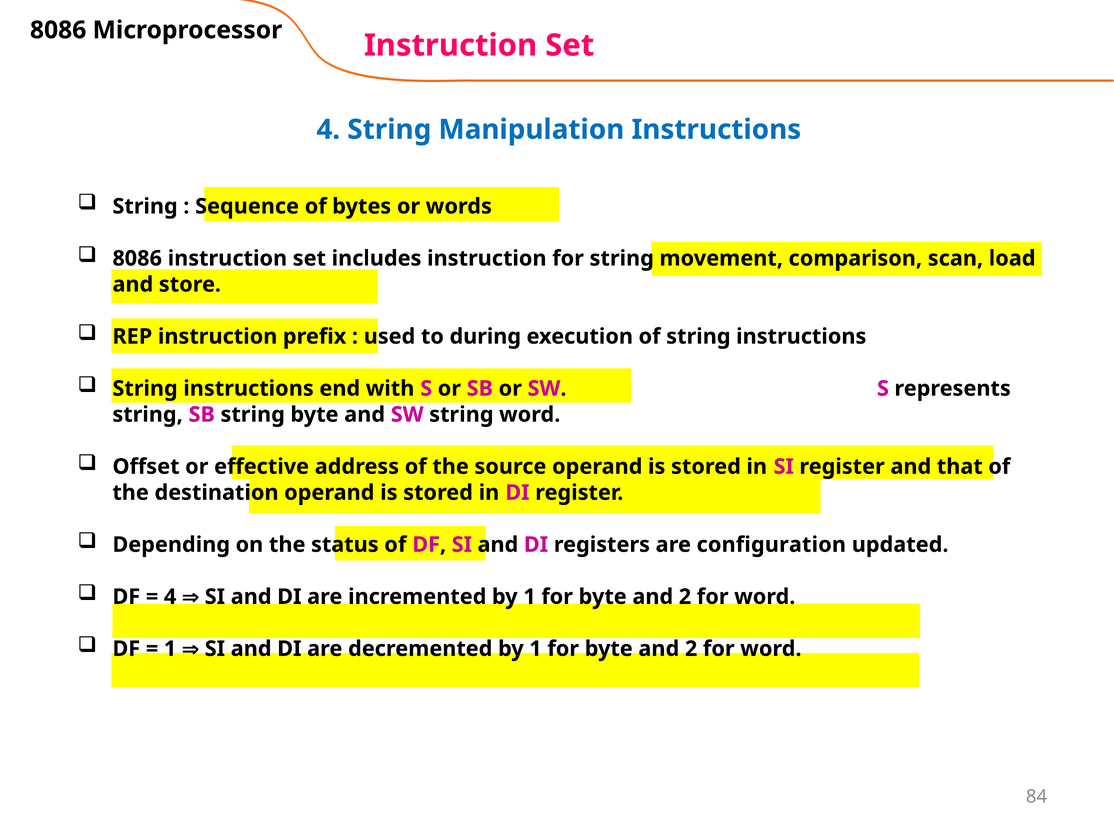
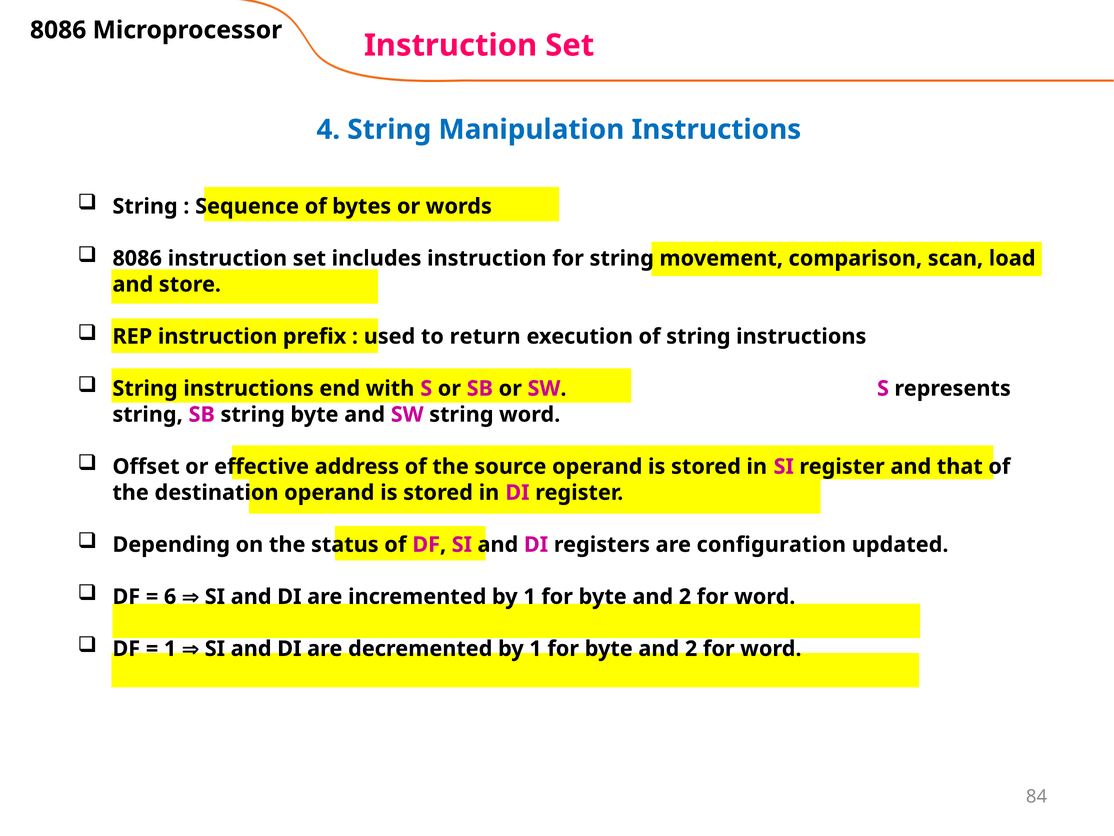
during: during -> return
4 at (170, 596): 4 -> 6
